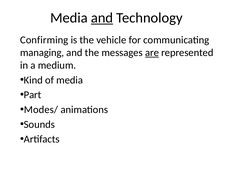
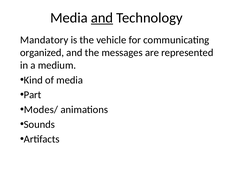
Confirming: Confirming -> Mandatory
managing: managing -> organized
are underline: present -> none
